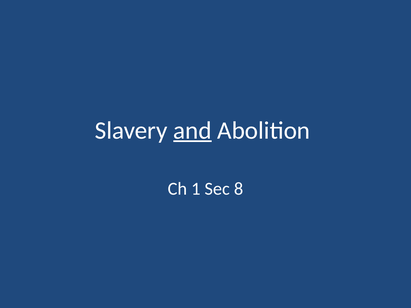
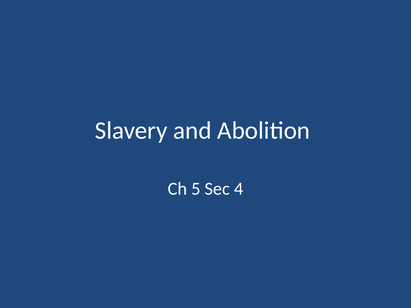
and underline: present -> none
1: 1 -> 5
8: 8 -> 4
